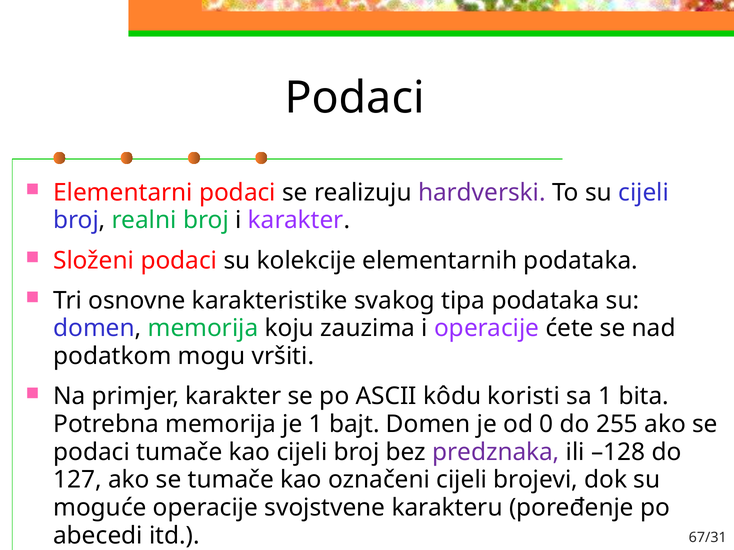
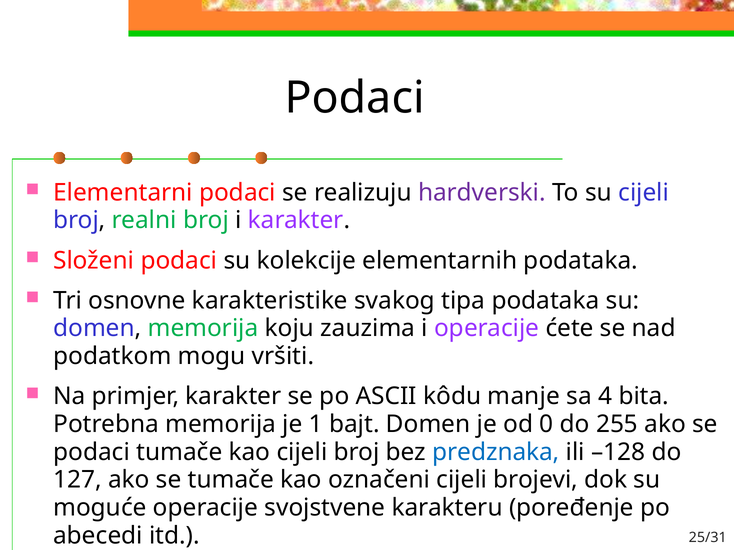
koristi: koristi -> manje
sa 1: 1 -> 4
predznaka colour: purple -> blue
67/31: 67/31 -> 25/31
